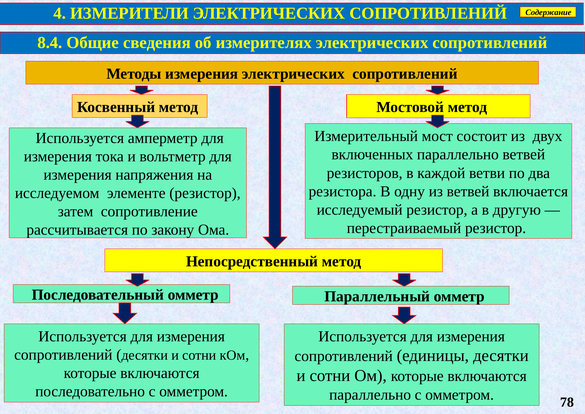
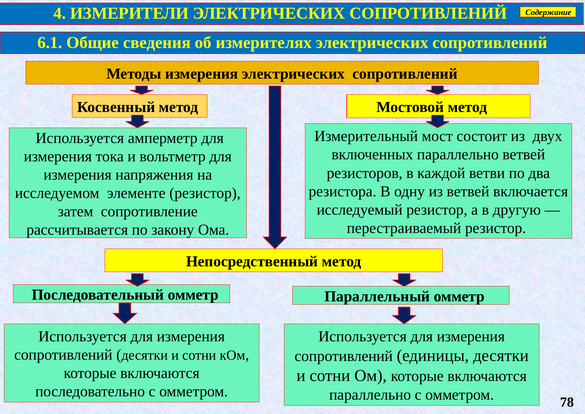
8.4: 8.4 -> 6.1
